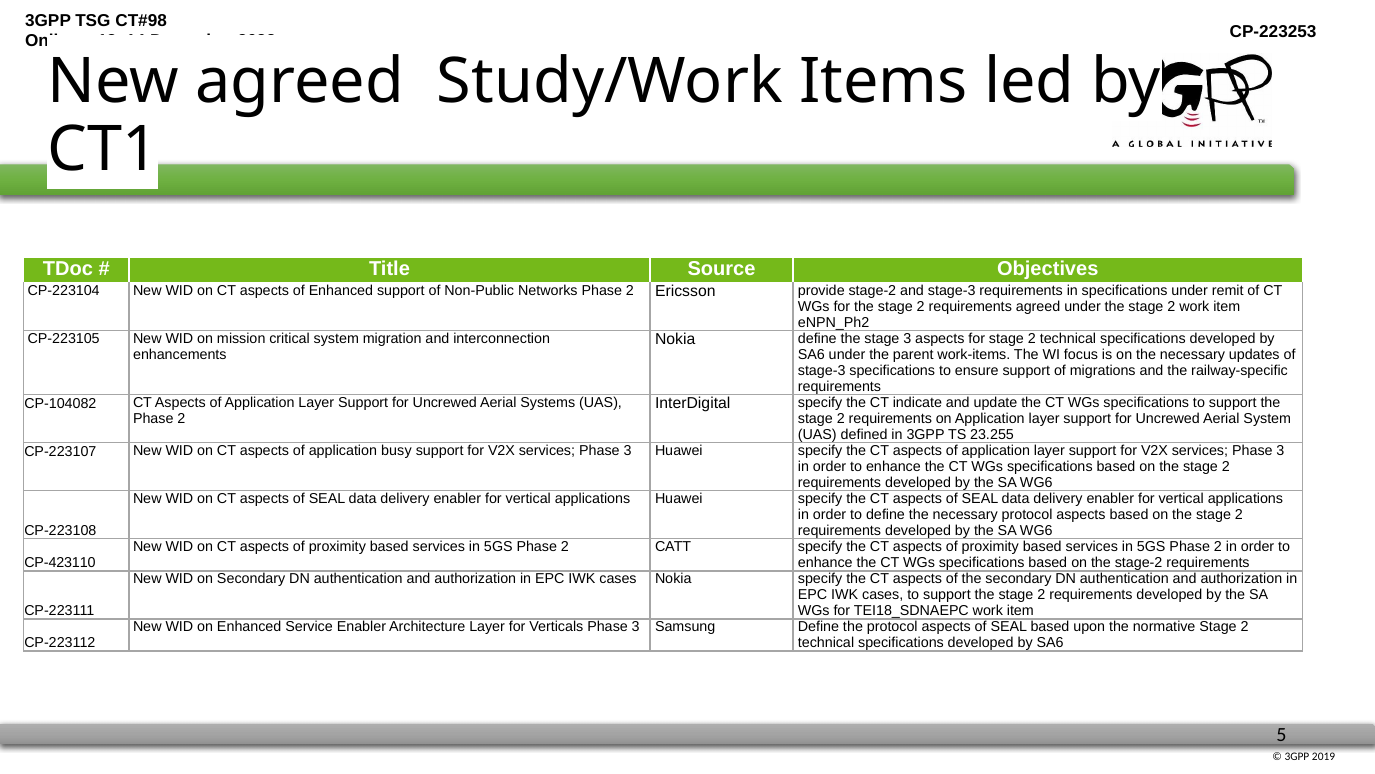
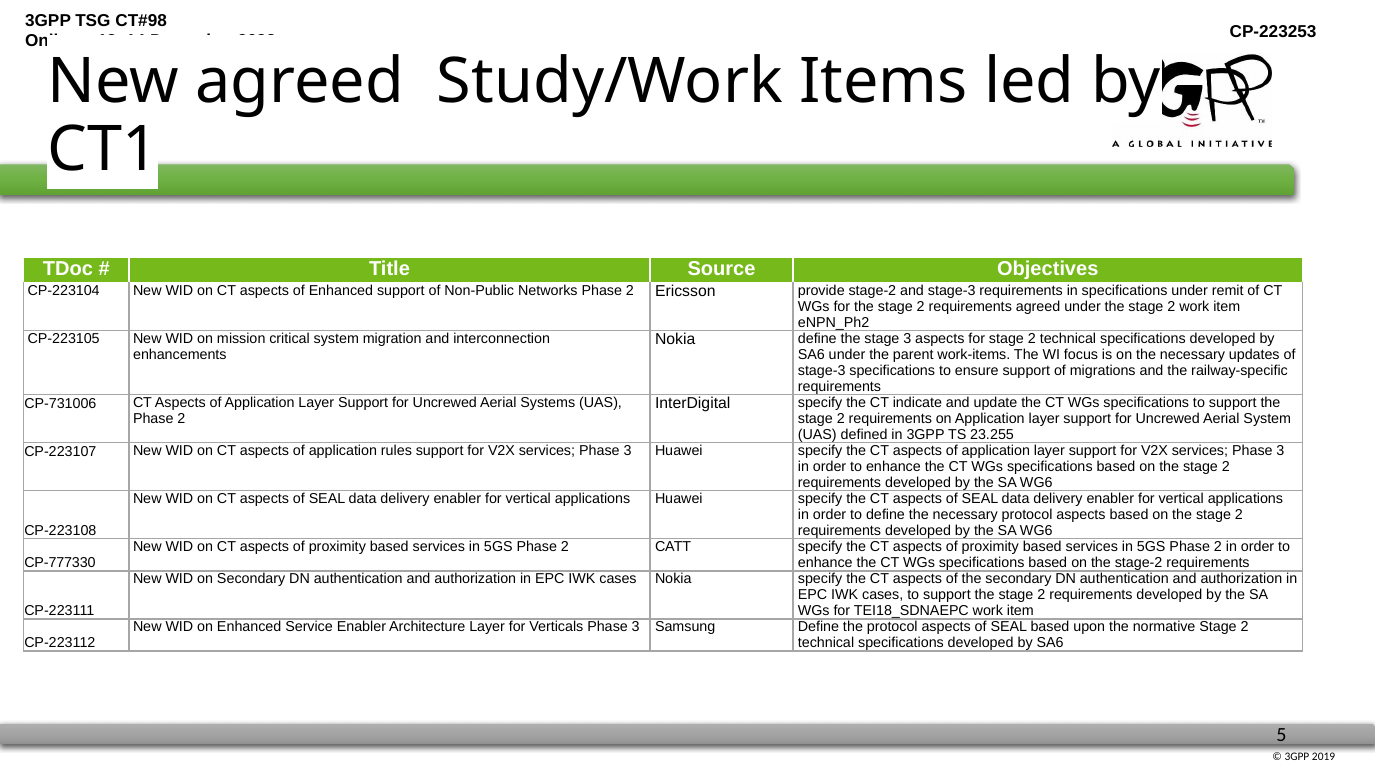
CP-104082: CP-104082 -> CP-731006
busy: busy -> rules
CP-423110: CP-423110 -> CP-777330
